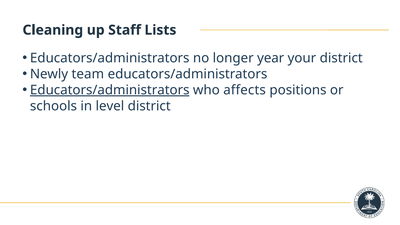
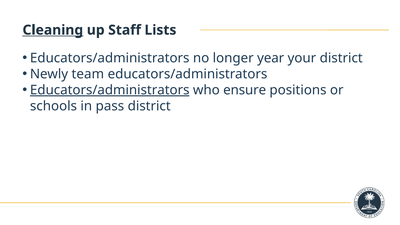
Cleaning underline: none -> present
affects: affects -> ensure
level: level -> pass
